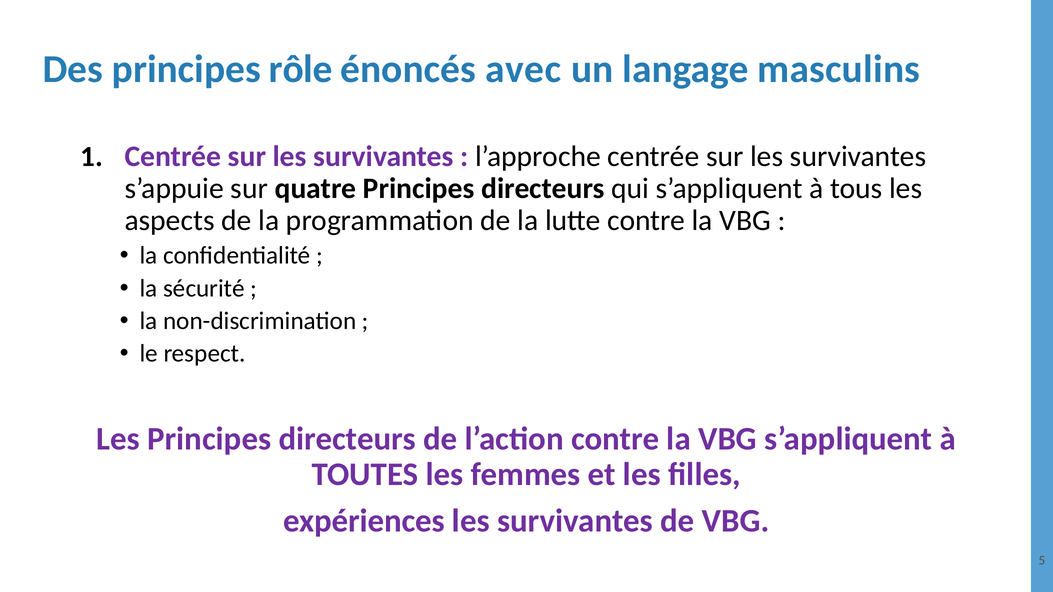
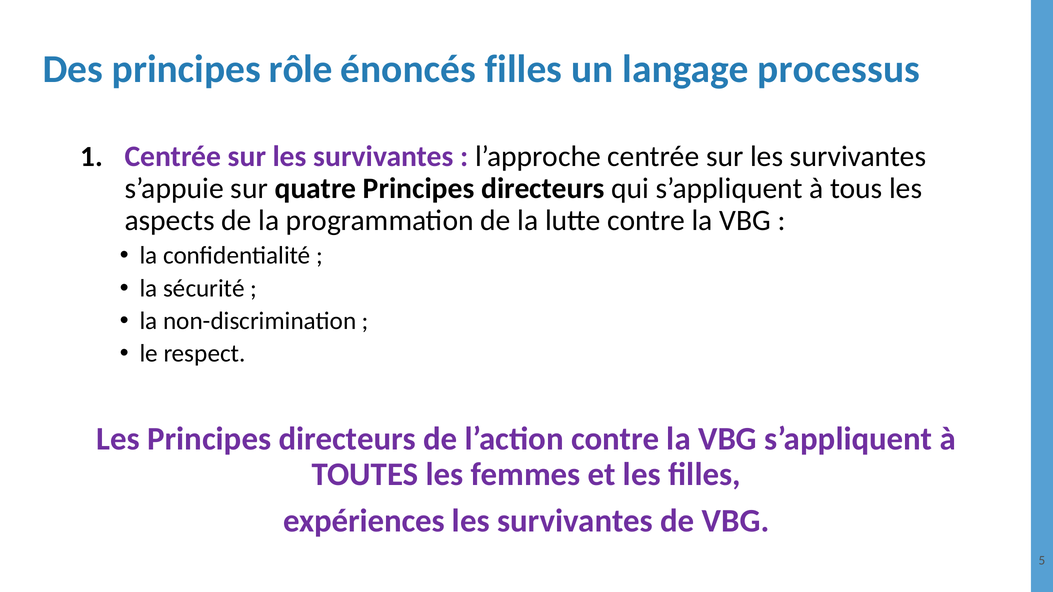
énoncés avec: avec -> filles
masculins: masculins -> processus
